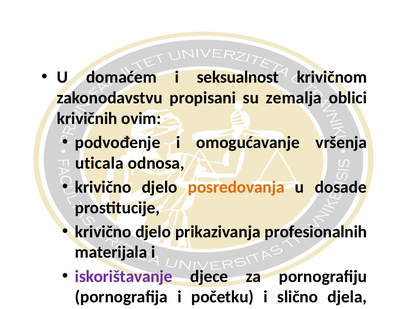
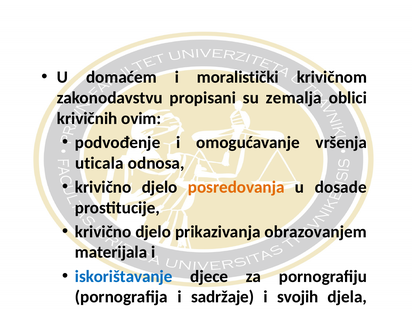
seksualnost: seksualnost -> moralistički
profesionalnih: profesionalnih -> obrazovanjem
iskorištavanje colour: purple -> blue
početku: početku -> sadržaje
slično: slično -> svojih
